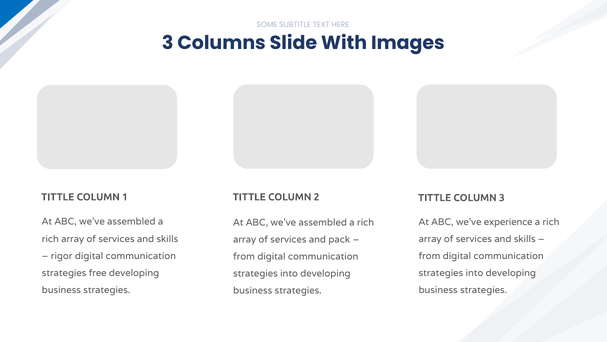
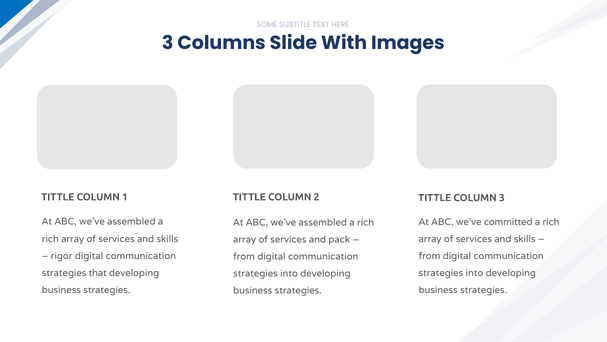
experience: experience -> committed
free: free -> that
